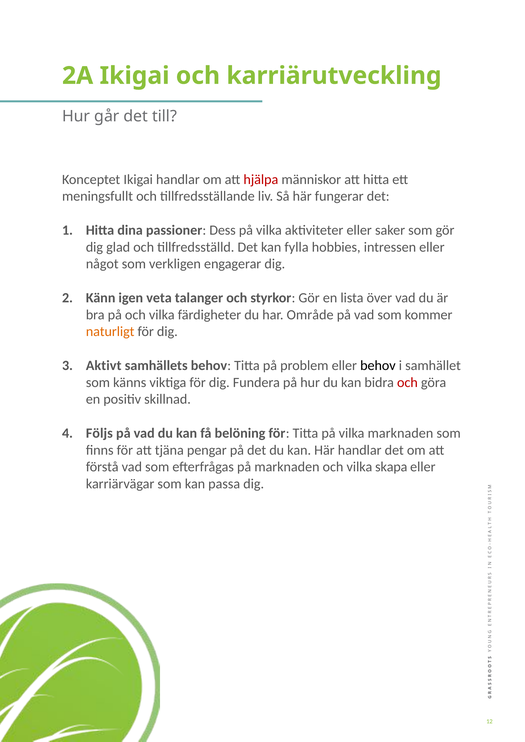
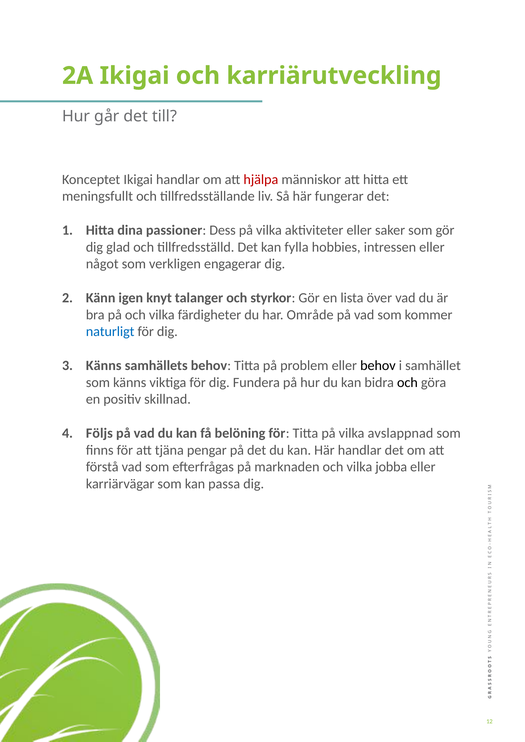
veta: veta -> knyt
naturligt colour: orange -> blue
Aktivt at (104, 366): Aktivt -> Känns
och at (407, 383) colour: red -> black
vilka marknaden: marknaden -> avslappnad
skapa: skapa -> jobba
